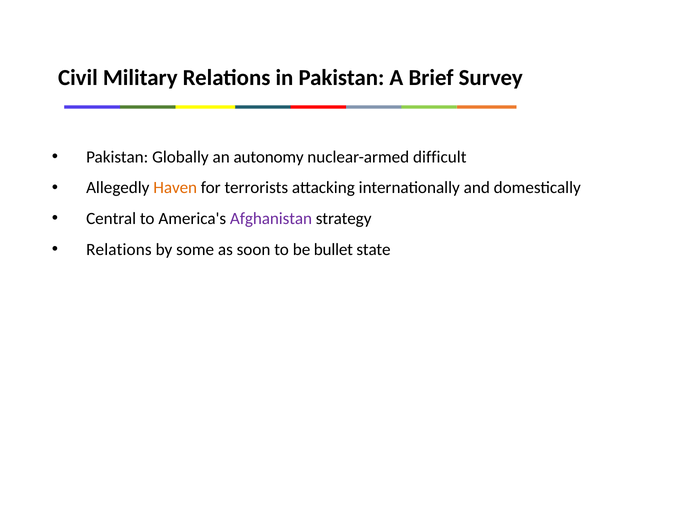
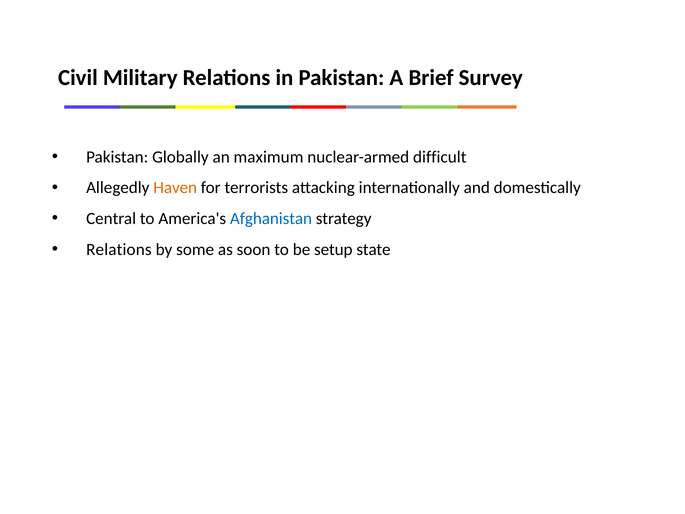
autonomy: autonomy -> maximum
Afghanistan colour: purple -> blue
bullet: bullet -> setup
